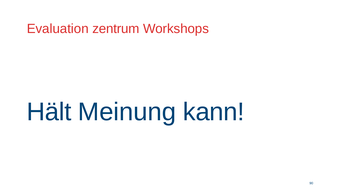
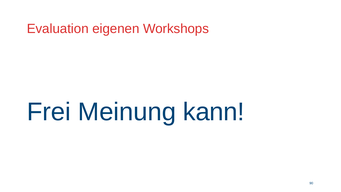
zentrum: zentrum -> eigenen
Hält: Hält -> Frei
